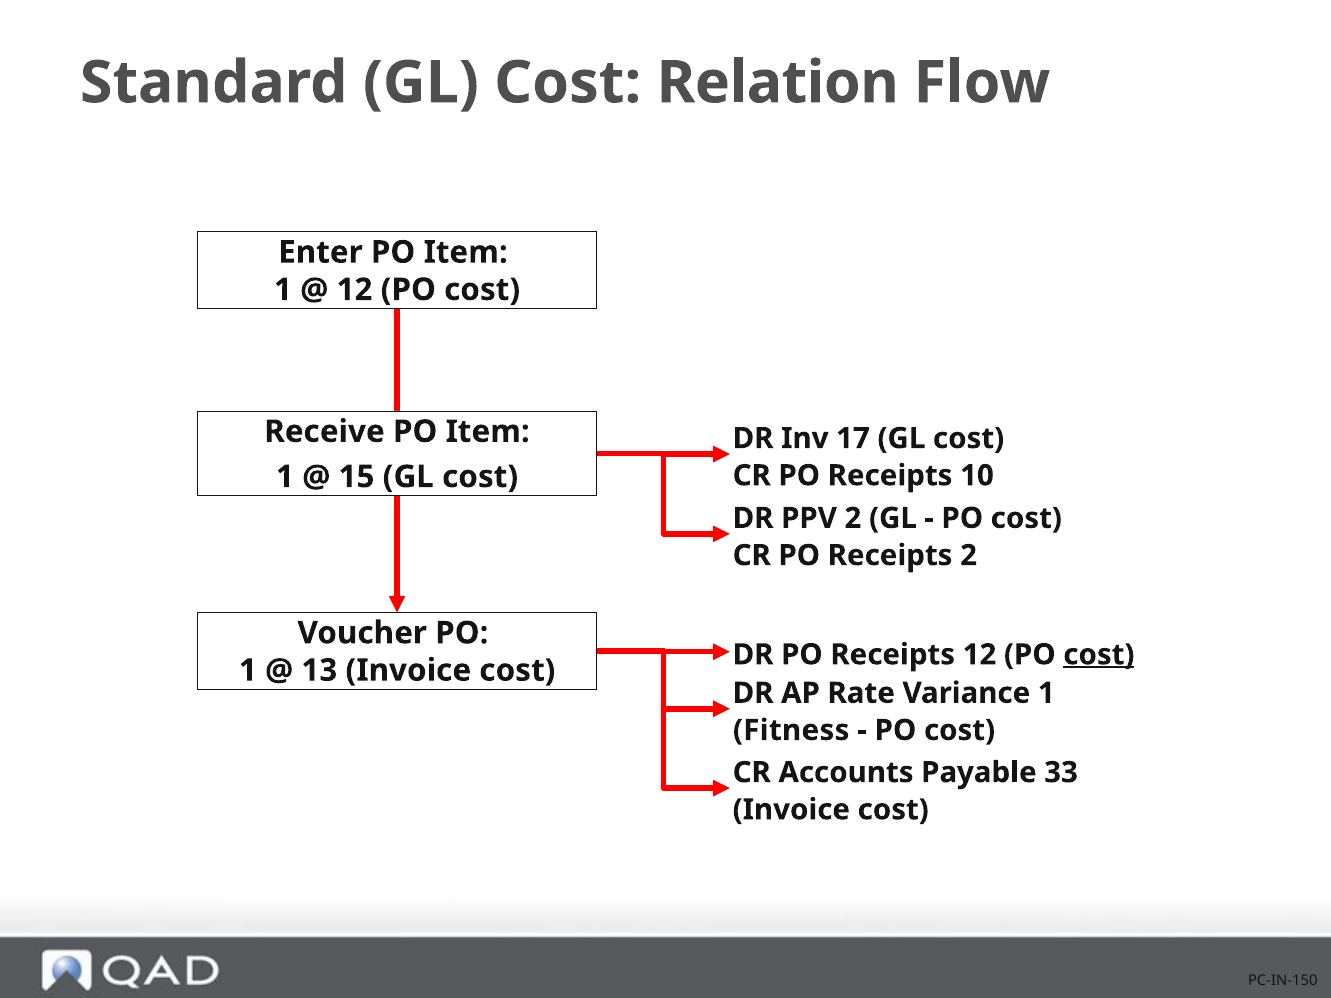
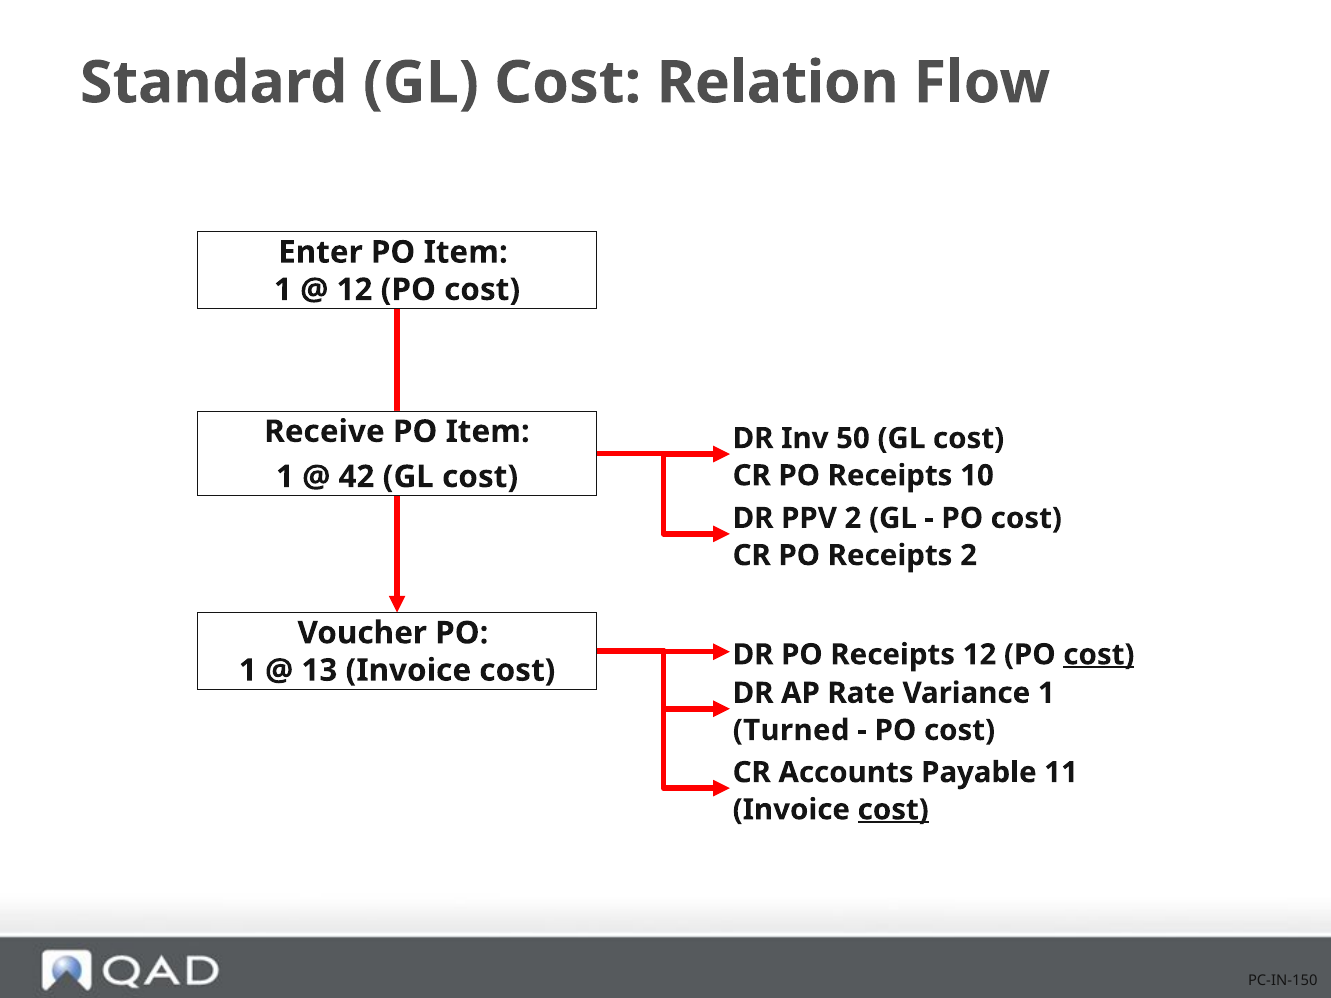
17: 17 -> 50
15: 15 -> 42
Fitness: Fitness -> Turned
33: 33 -> 11
cost at (893, 810) underline: none -> present
